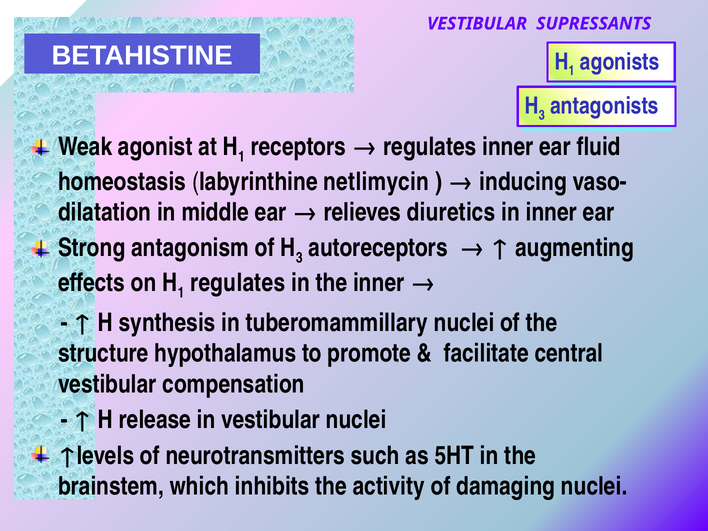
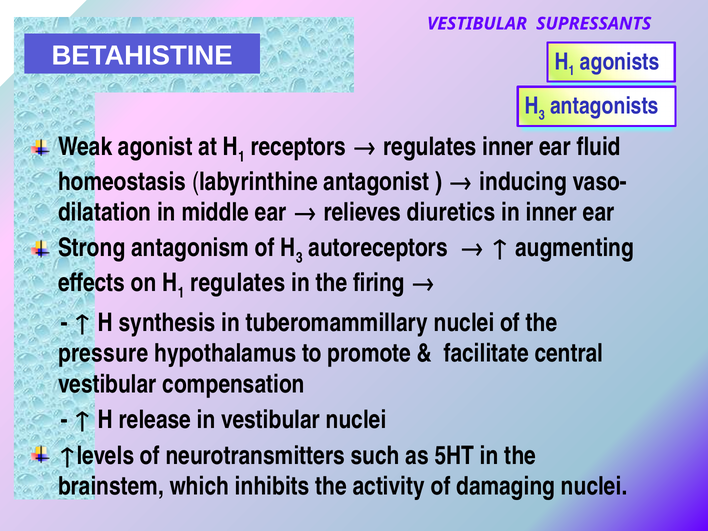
netlimycin: netlimycin -> antagonist
the inner: inner -> firing
structure: structure -> pressure
